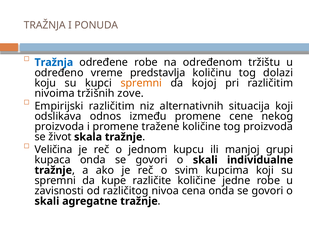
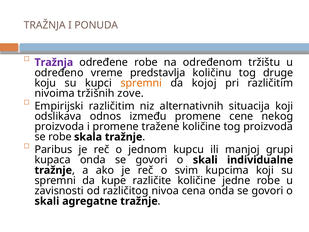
Tražnja at (54, 62) colour: blue -> purple
dolazi: dolazi -> druge
se život: život -> robe
Veličina: Veličina -> Paribus
